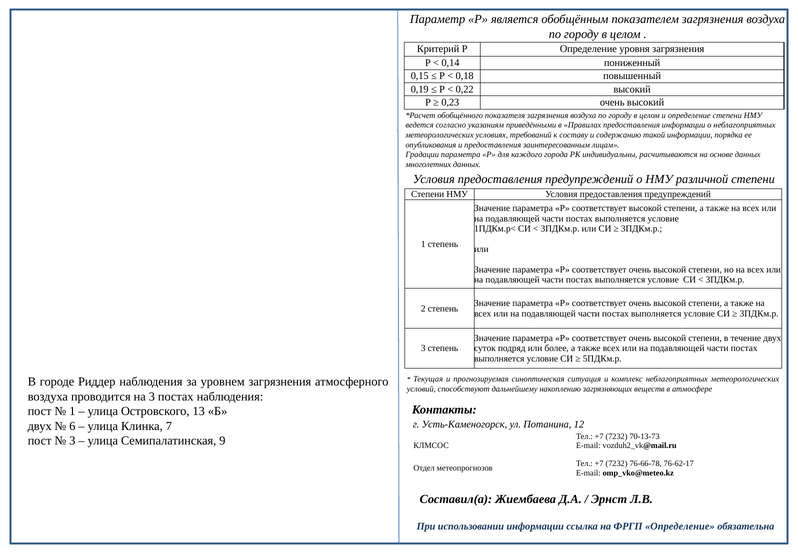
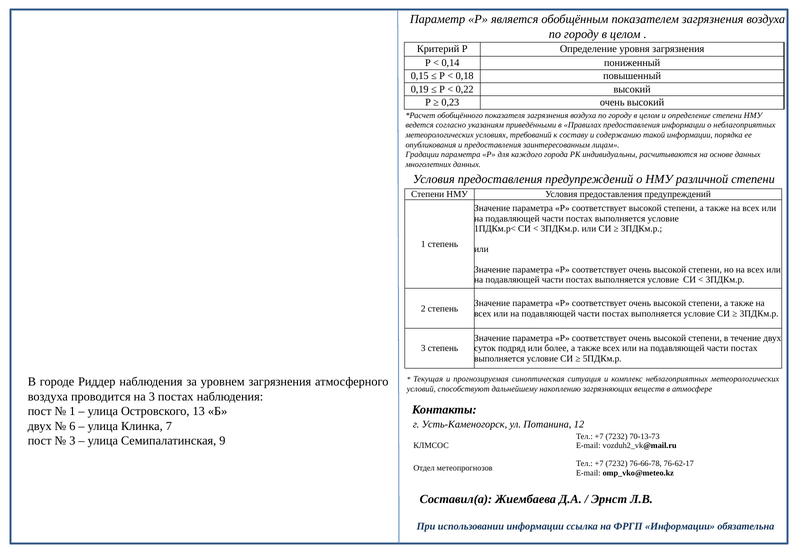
ФРГП Определение: Определение -> Информации
